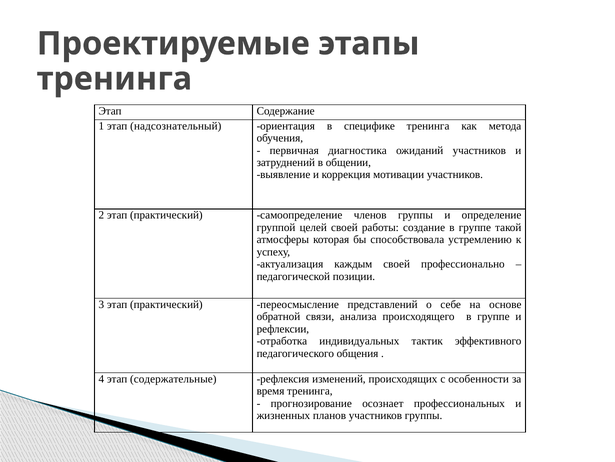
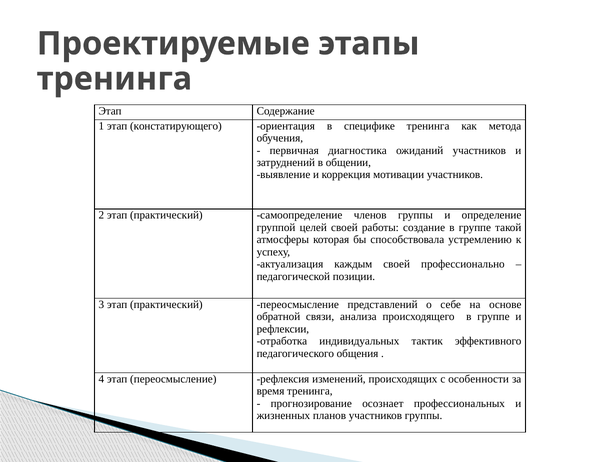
надсознательный: надсознательный -> констатирующего
этап содержательные: содержательные -> переосмысление
